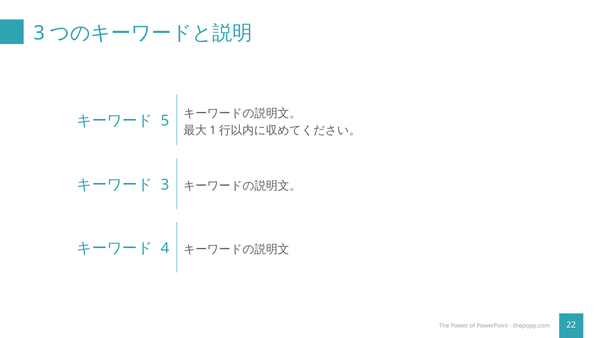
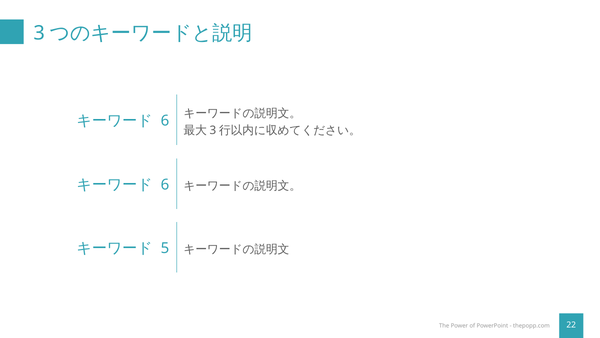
5 at (165, 121): 5 -> 6
1 at (213, 130): 1 -> 3
3 at (165, 184): 3 -> 6
4: 4 -> 5
